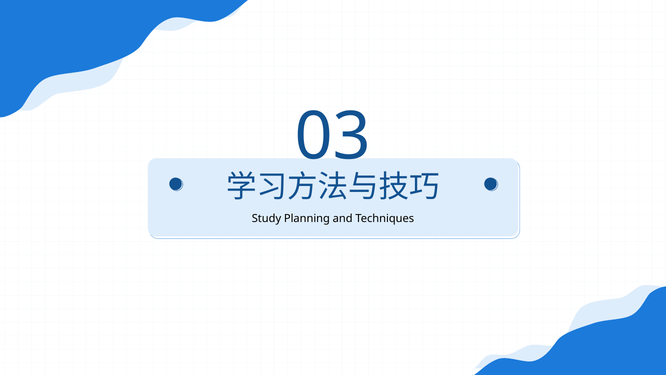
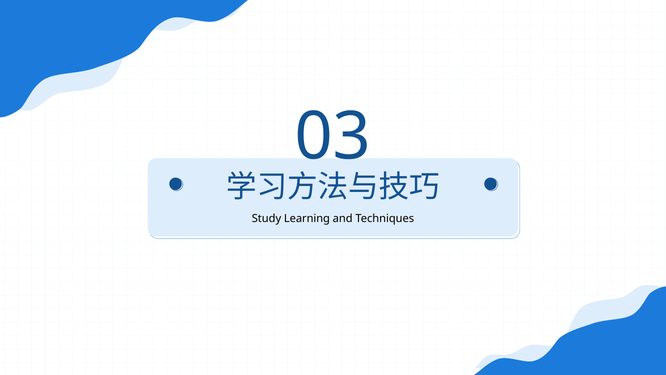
Planning: Planning -> Learning
